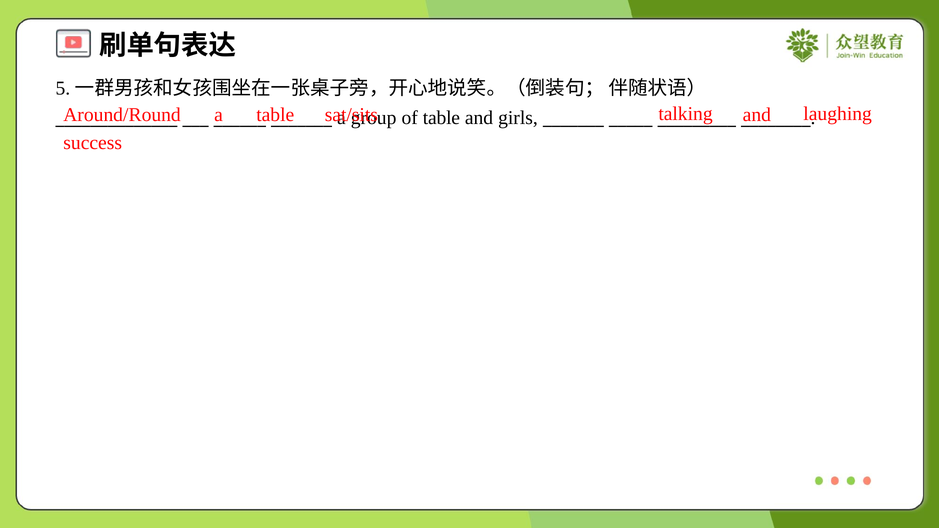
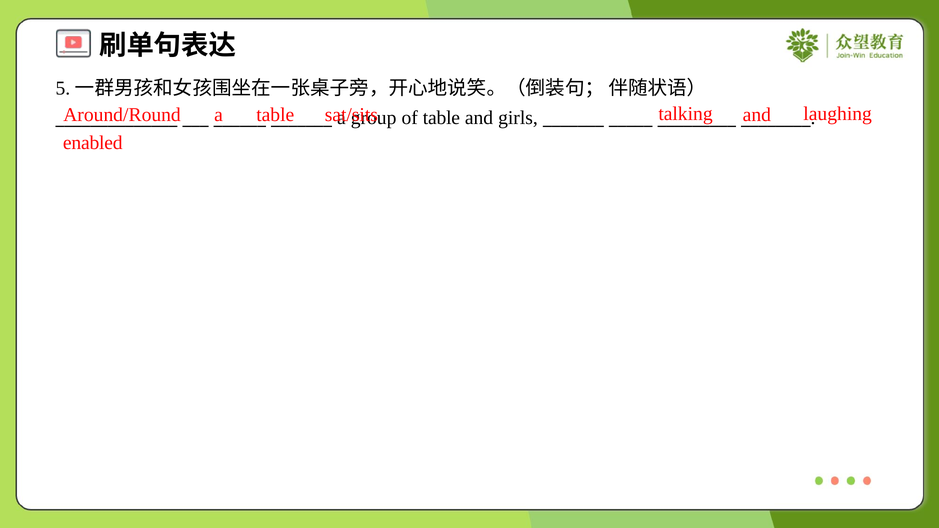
success: success -> enabled
